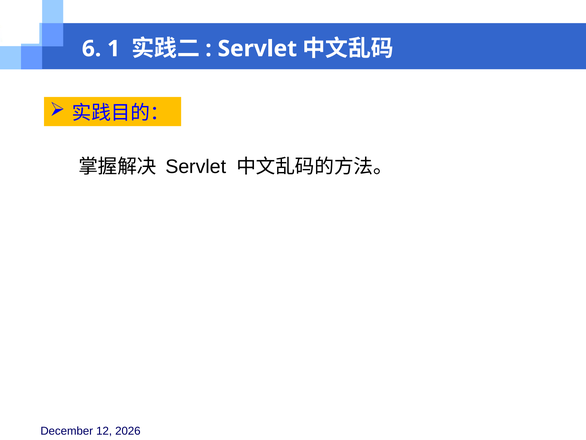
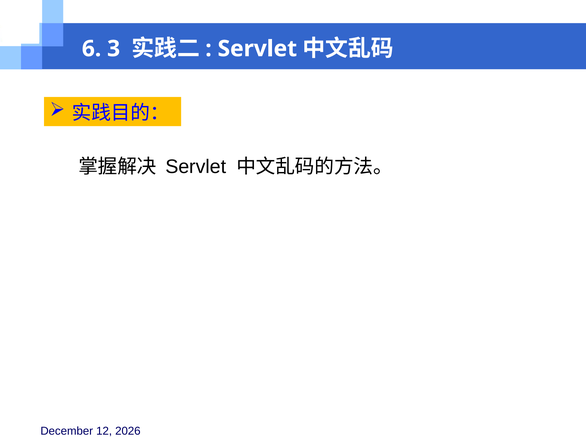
1: 1 -> 3
